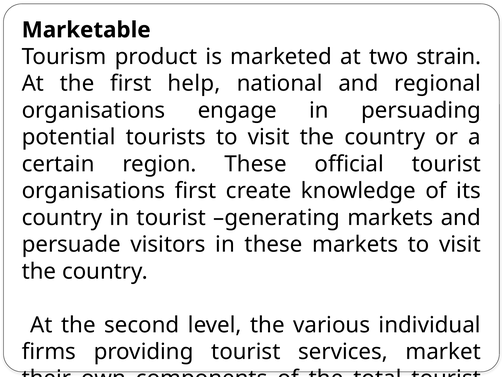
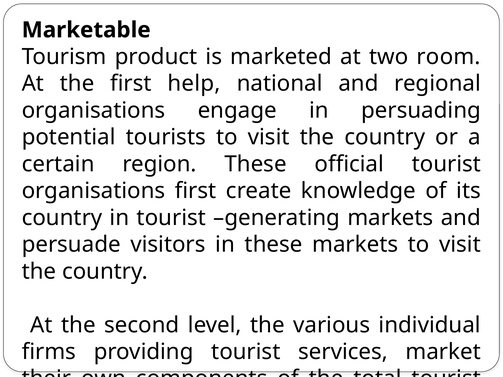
strain: strain -> room
